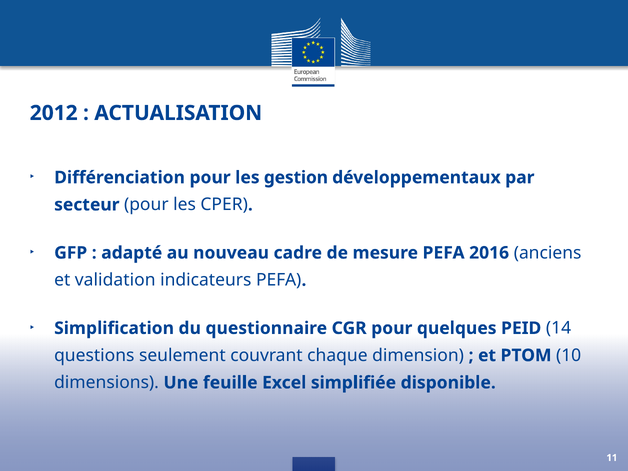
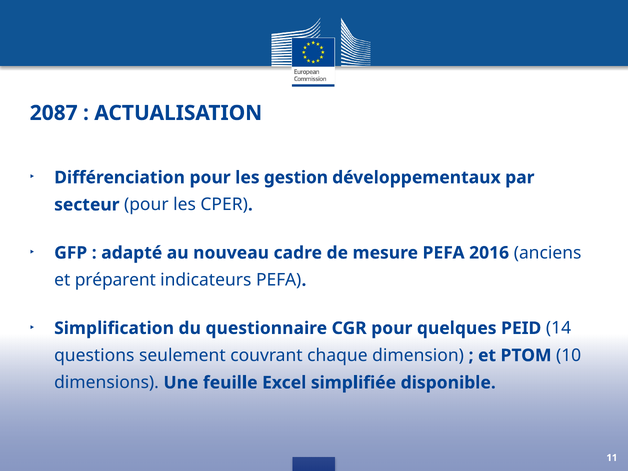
2012: 2012 -> 2087
validation: validation -> préparent
